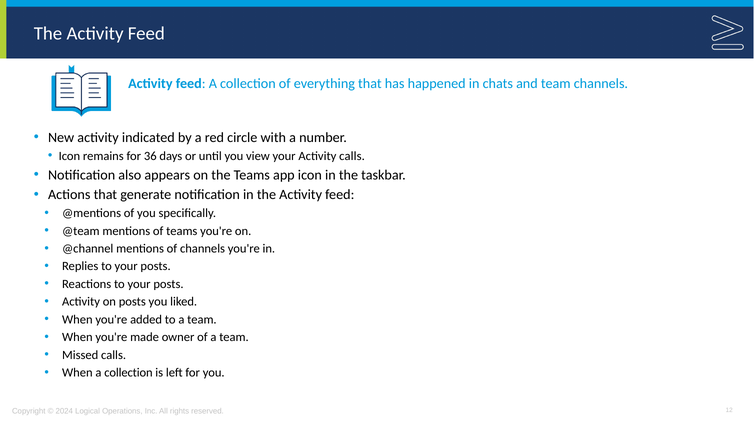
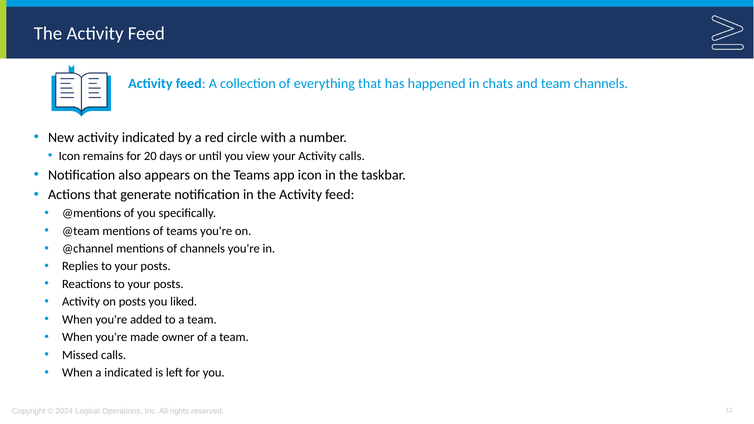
36: 36 -> 20
When a collection: collection -> indicated
